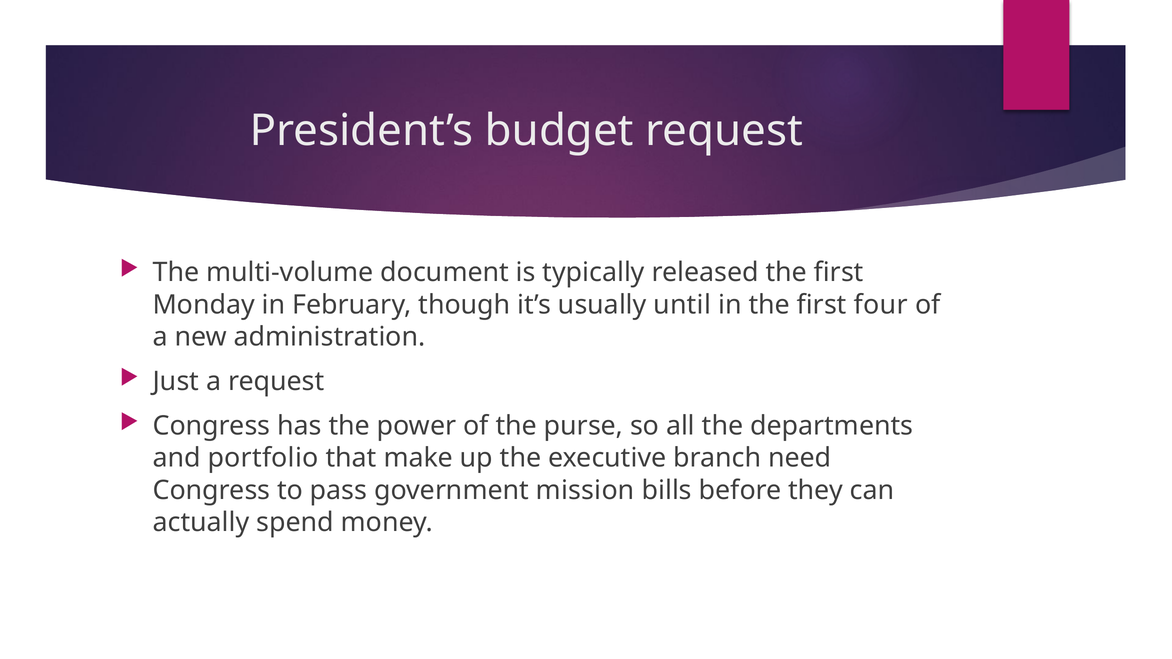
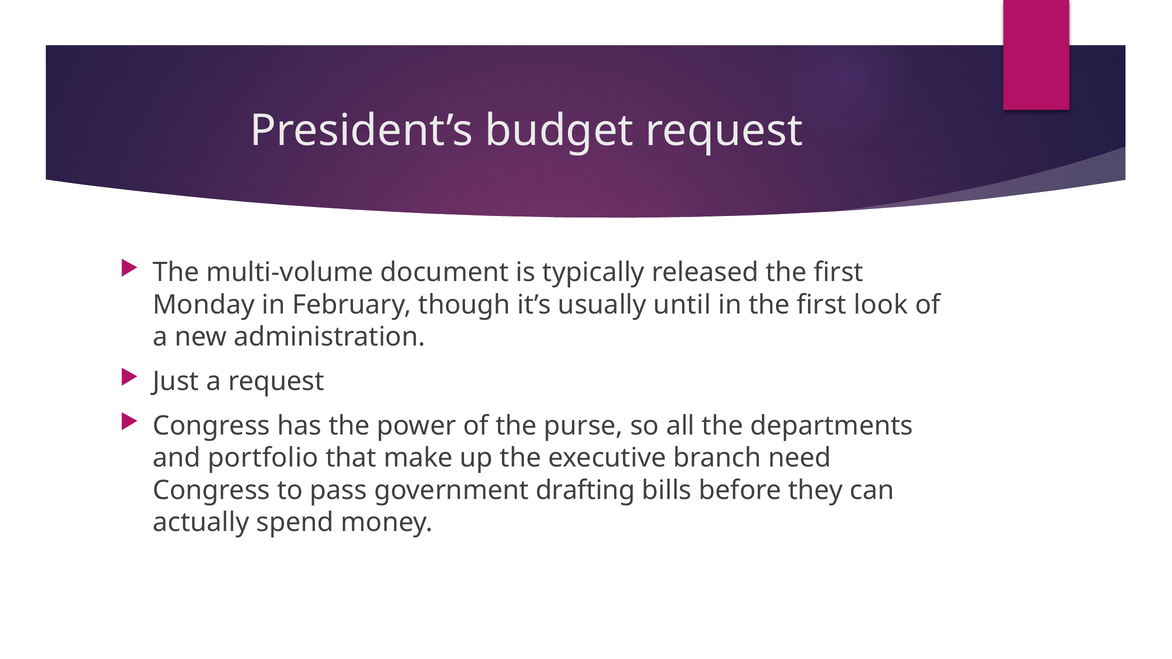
four: four -> look
mission: mission -> drafting
